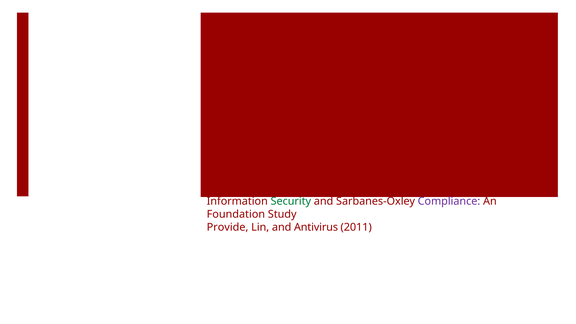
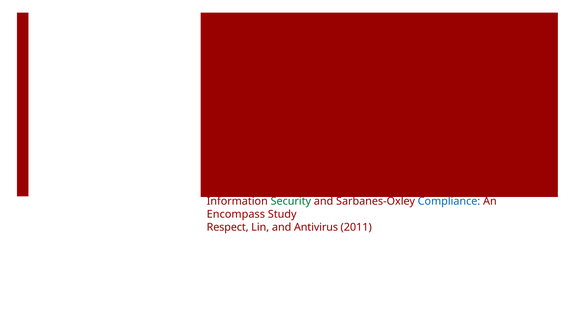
Compliance colour: purple -> blue
Foundation: Foundation -> Encompass
Provide: Provide -> Respect
